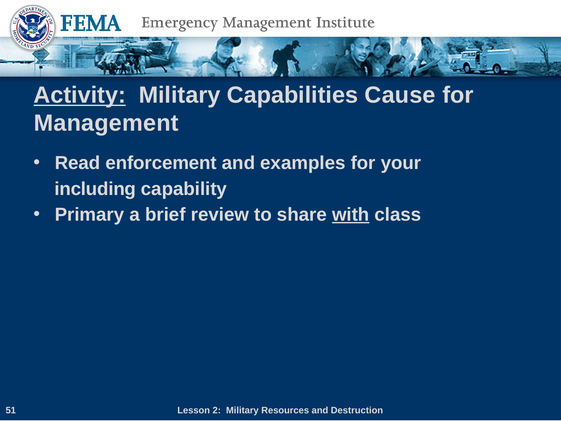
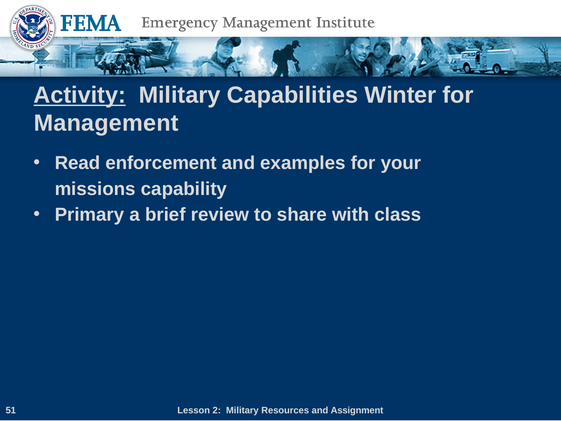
Cause: Cause -> Winter
including: including -> missions
with underline: present -> none
Destruction: Destruction -> Assignment
